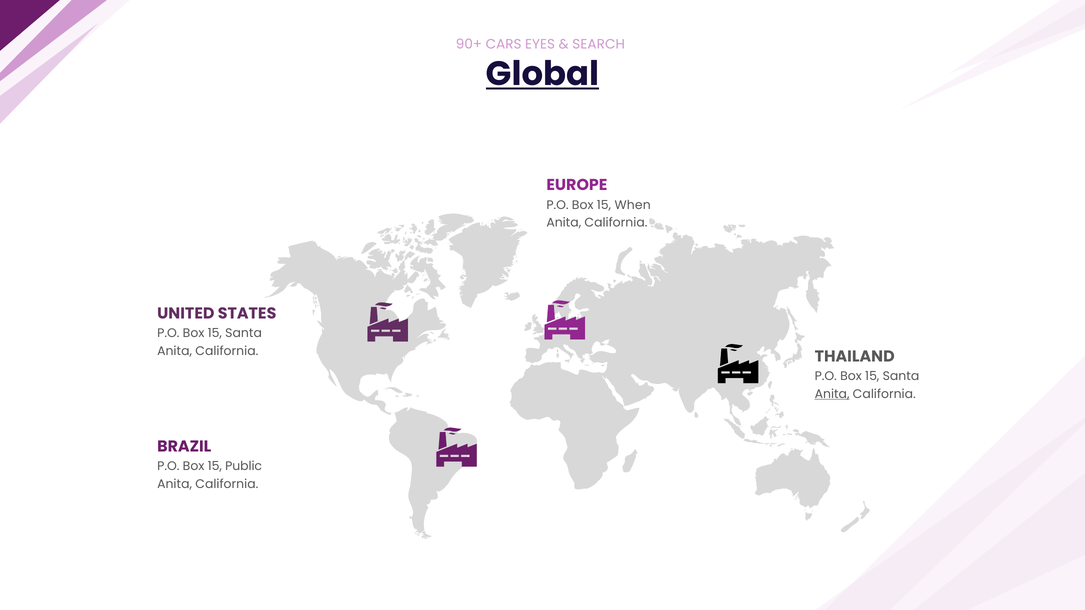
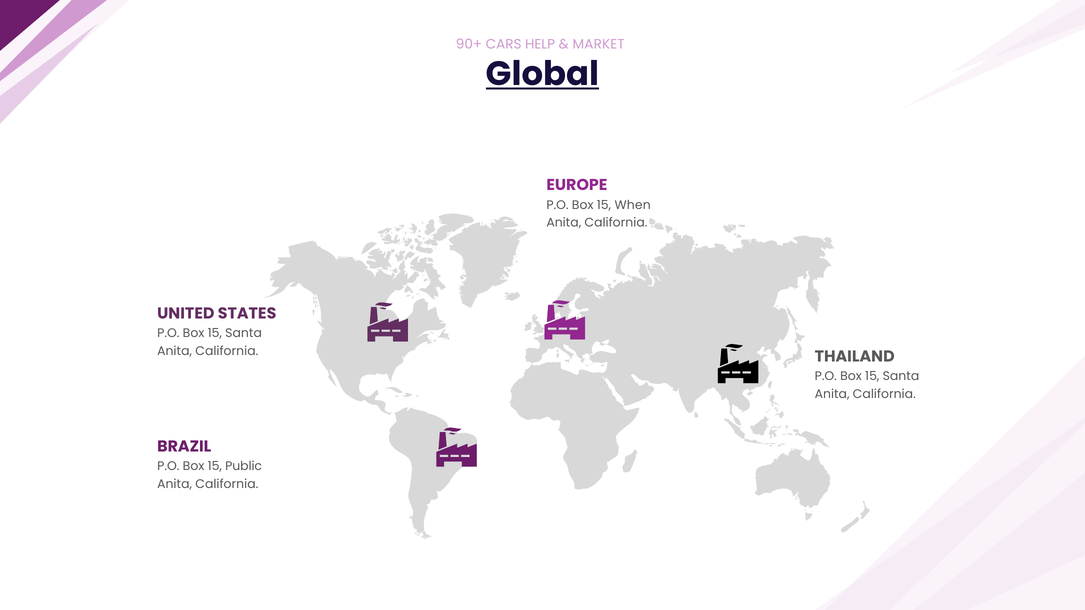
EYES: EYES -> HELP
SEARCH: SEARCH -> MARKET
Anita at (832, 394) underline: present -> none
